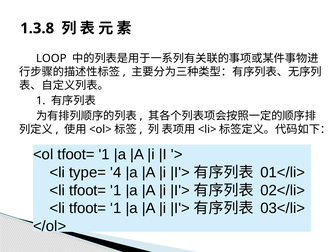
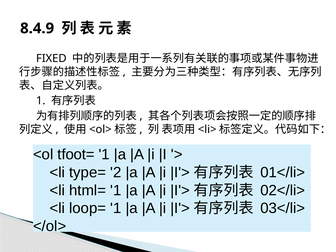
1.3.8: 1.3.8 -> 8.4.9
LOOP: LOOP -> FIXED
4: 4 -> 2
tfoot= at (88, 190): tfoot= -> html=
tfoot= at (88, 208): tfoot= -> loop=
